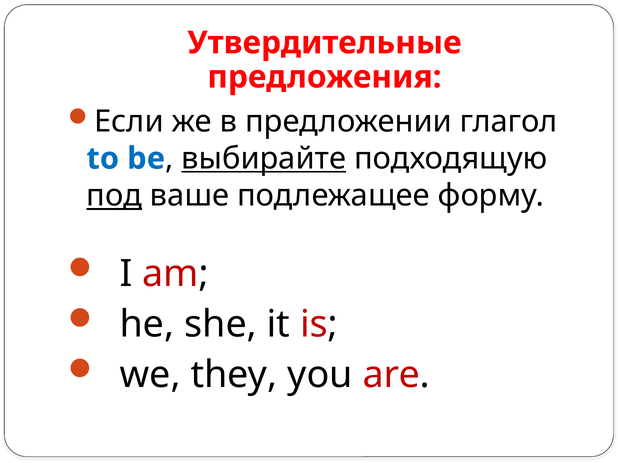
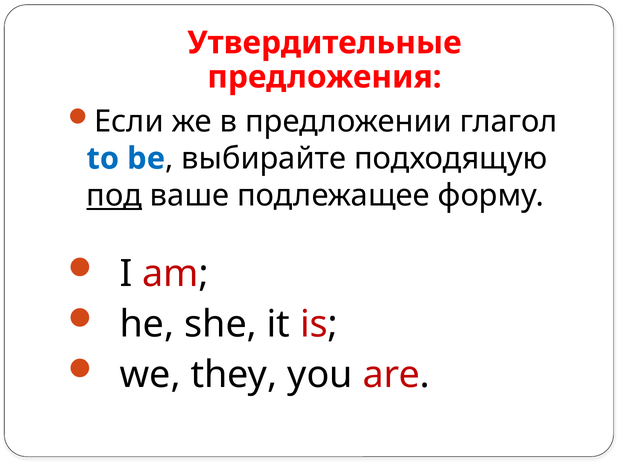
выбирайте underline: present -> none
